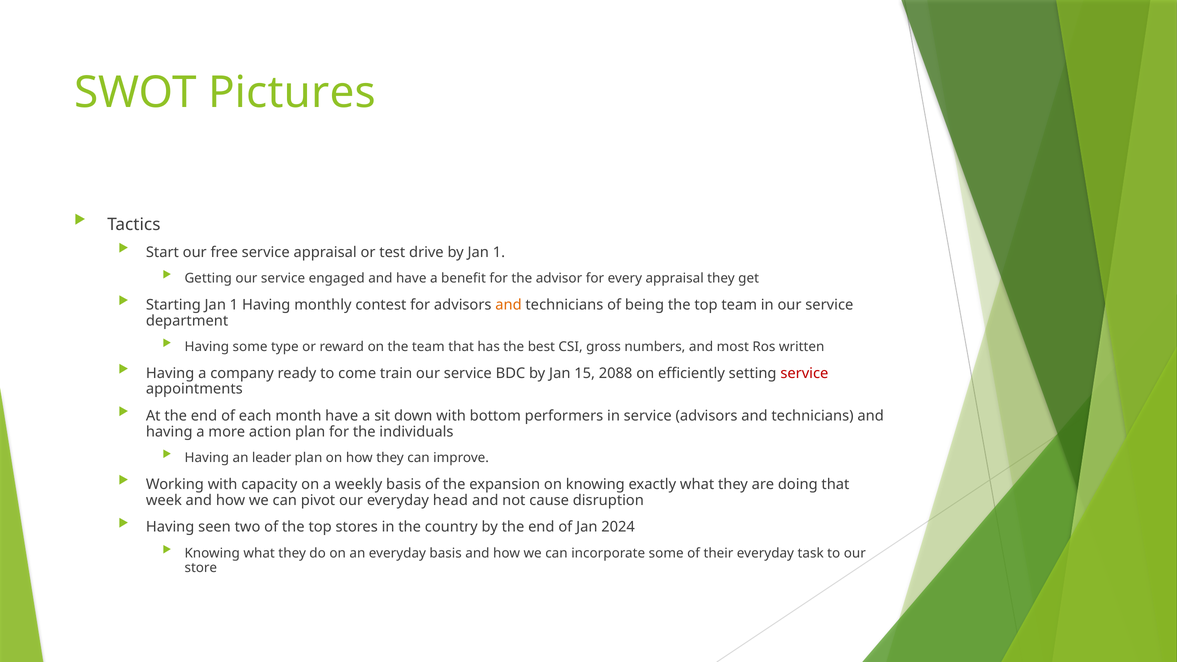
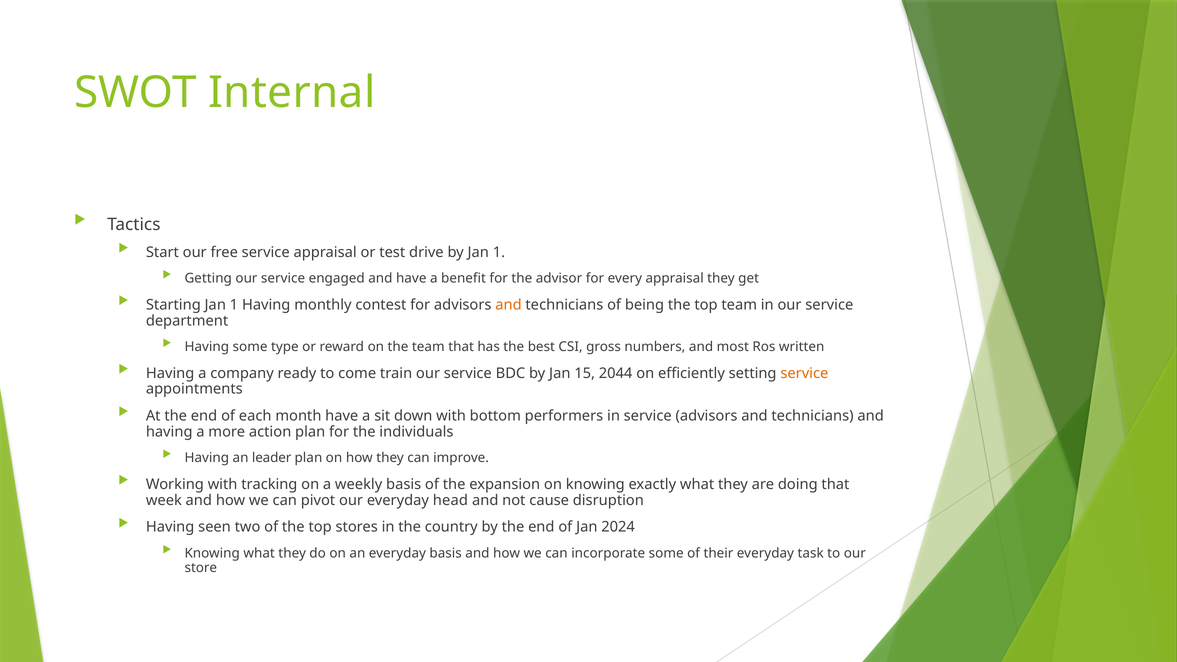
Pictures: Pictures -> Internal
2088: 2088 -> 2044
service at (804, 373) colour: red -> orange
capacity: capacity -> tracking
